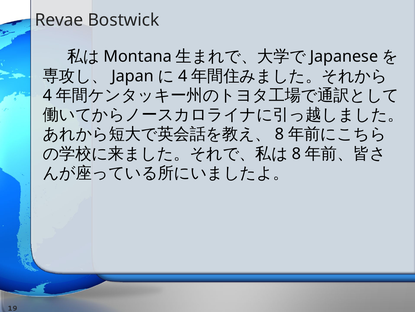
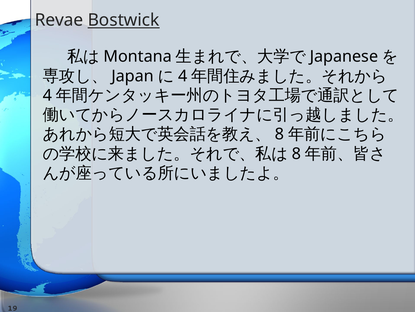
Bostwick underline: none -> present
